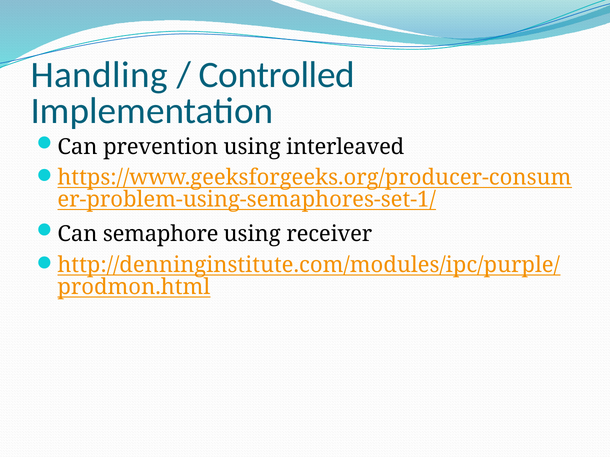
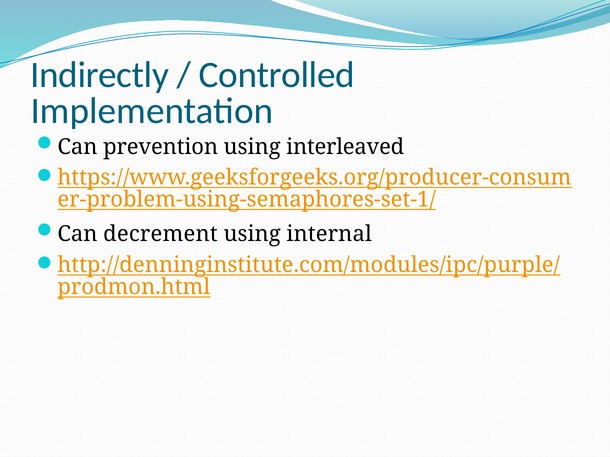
Handling: Handling -> Indirectly
semaphore: semaphore -> decrement
receiver: receiver -> internal
